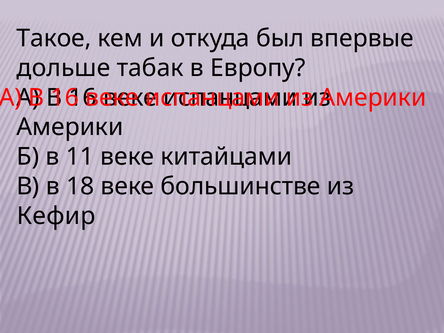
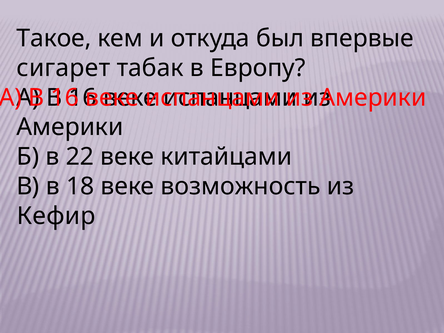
дольше: дольше -> сигарет
11: 11 -> 22
большинстве: большинстве -> возможность
